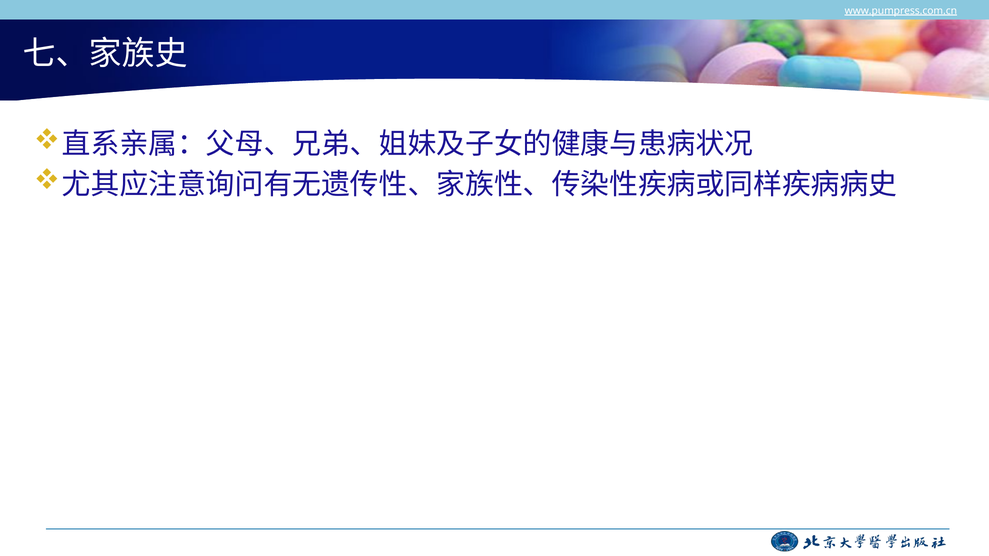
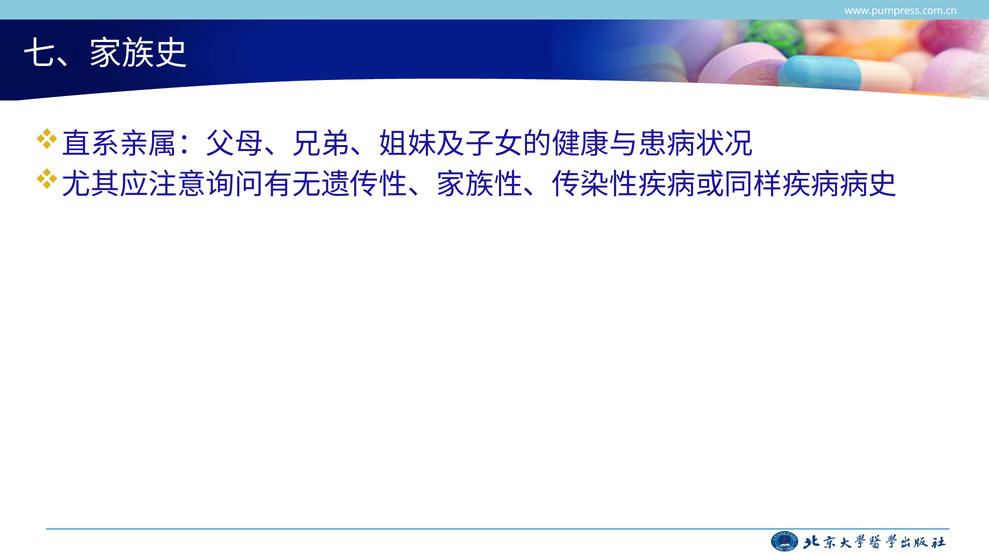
www.pumpress.com.cn underline: present -> none
